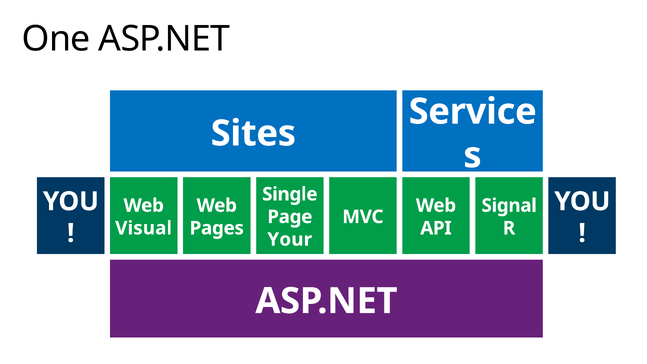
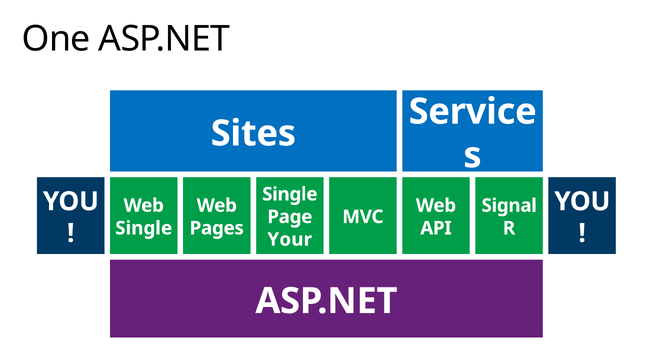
Visual at (144, 228): Visual -> Single
